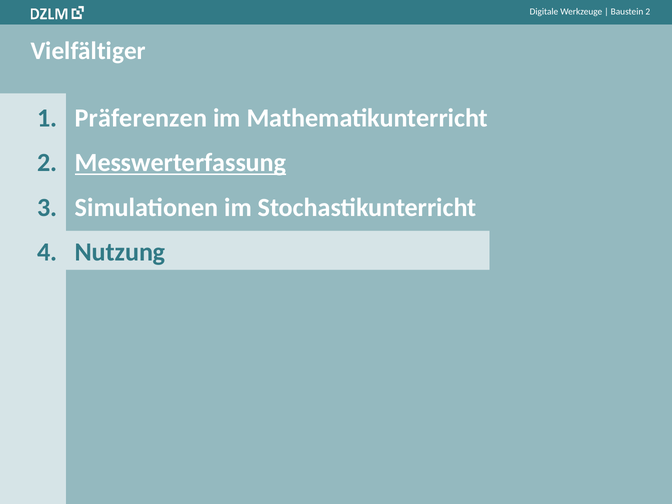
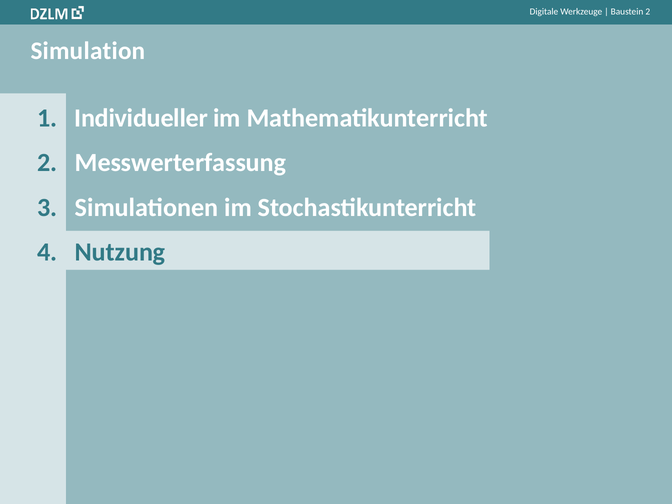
Vielfältiger: Vielfältiger -> Simulation
Präferenzen: Präferenzen -> Individueller
Messwerterfassung underline: present -> none
